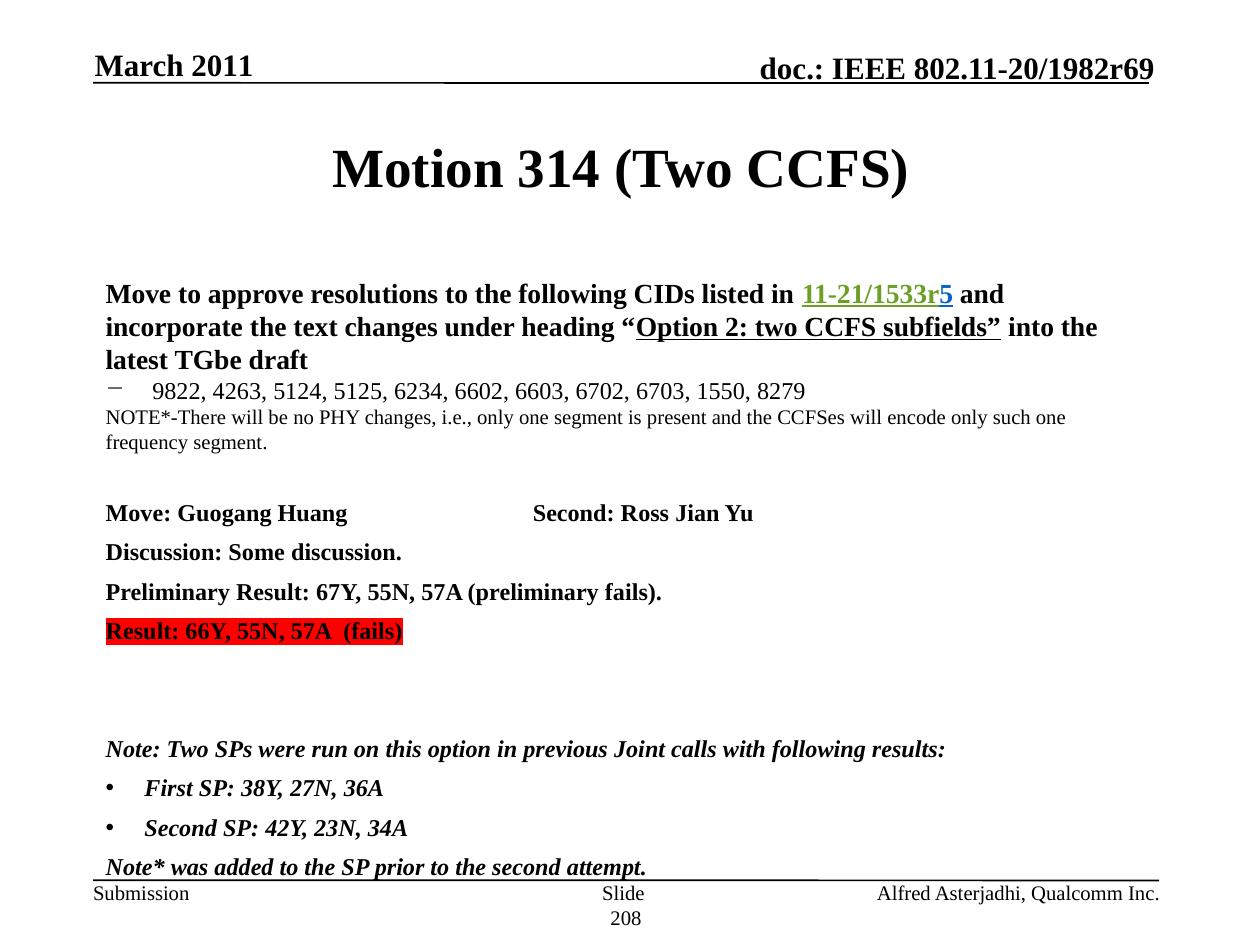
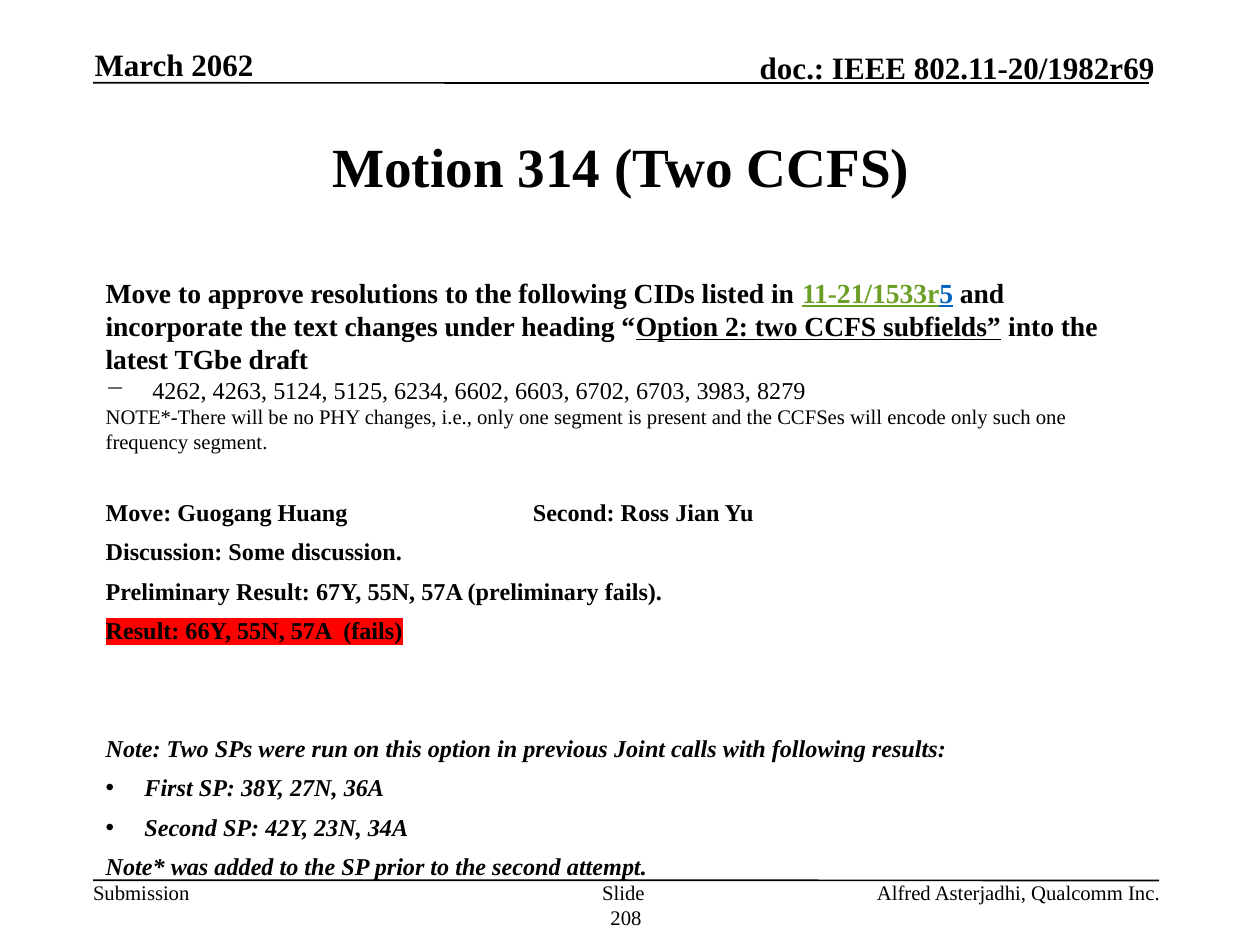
2011: 2011 -> 2062
9822: 9822 -> 4262
1550: 1550 -> 3983
